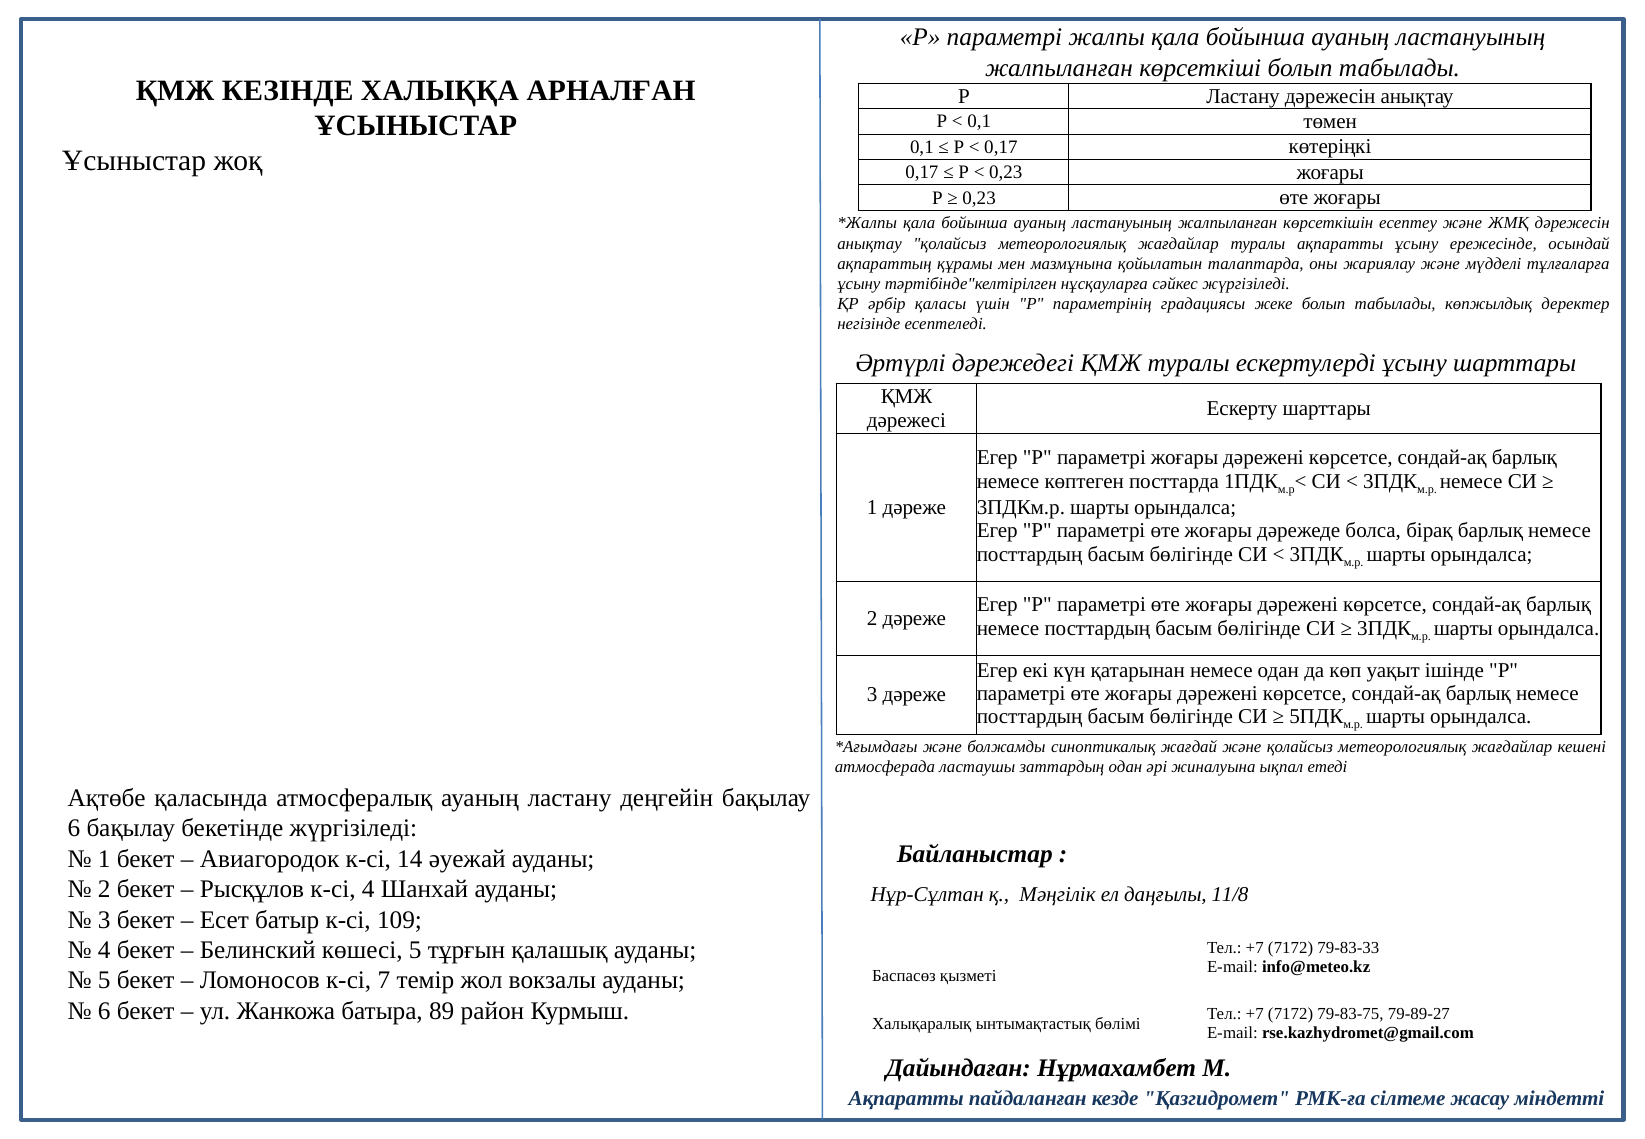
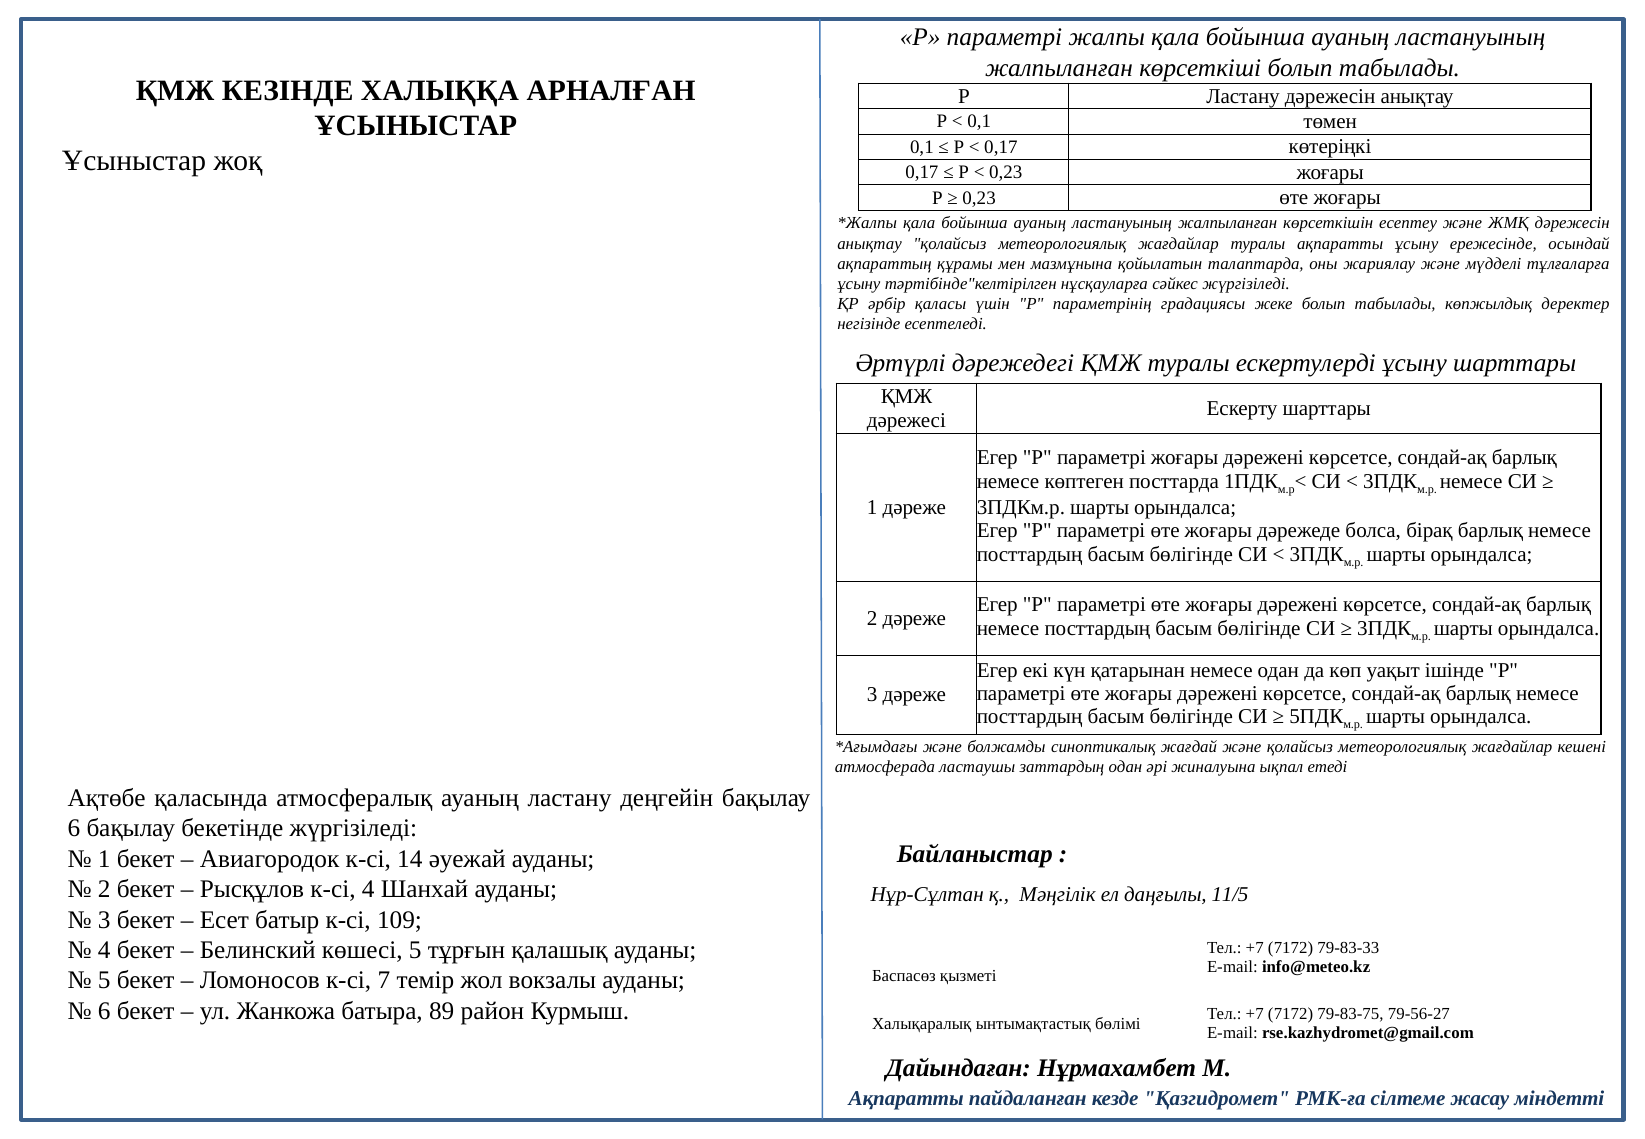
11/8: 11/8 -> 11/5
79-89-27: 79-89-27 -> 79-56-27
